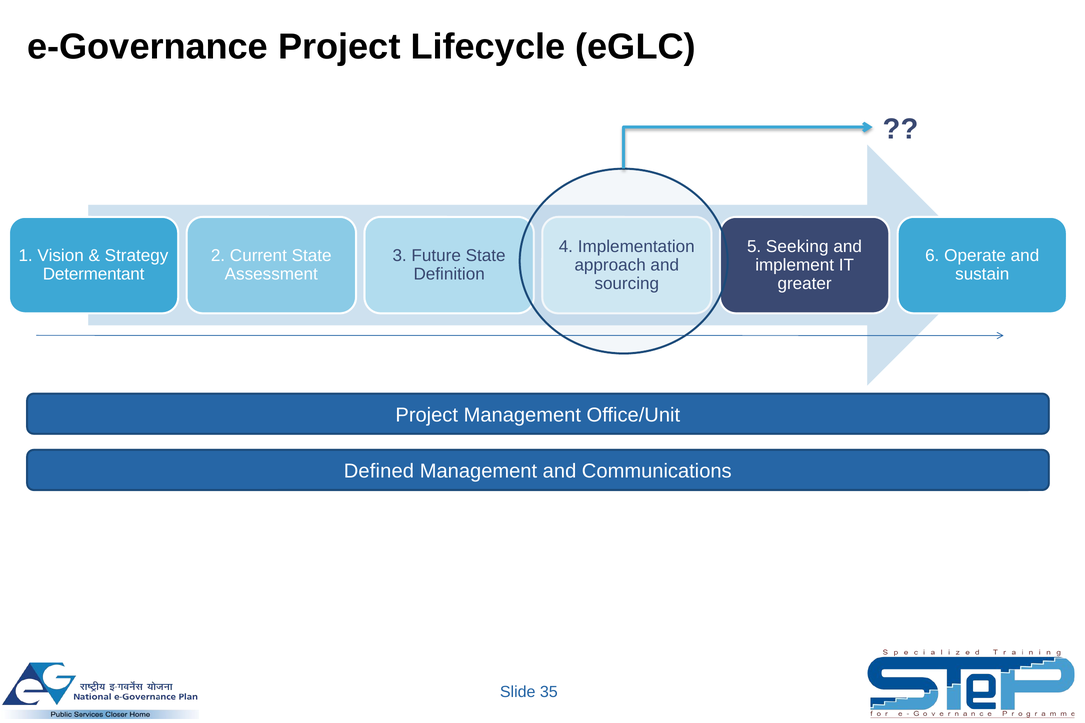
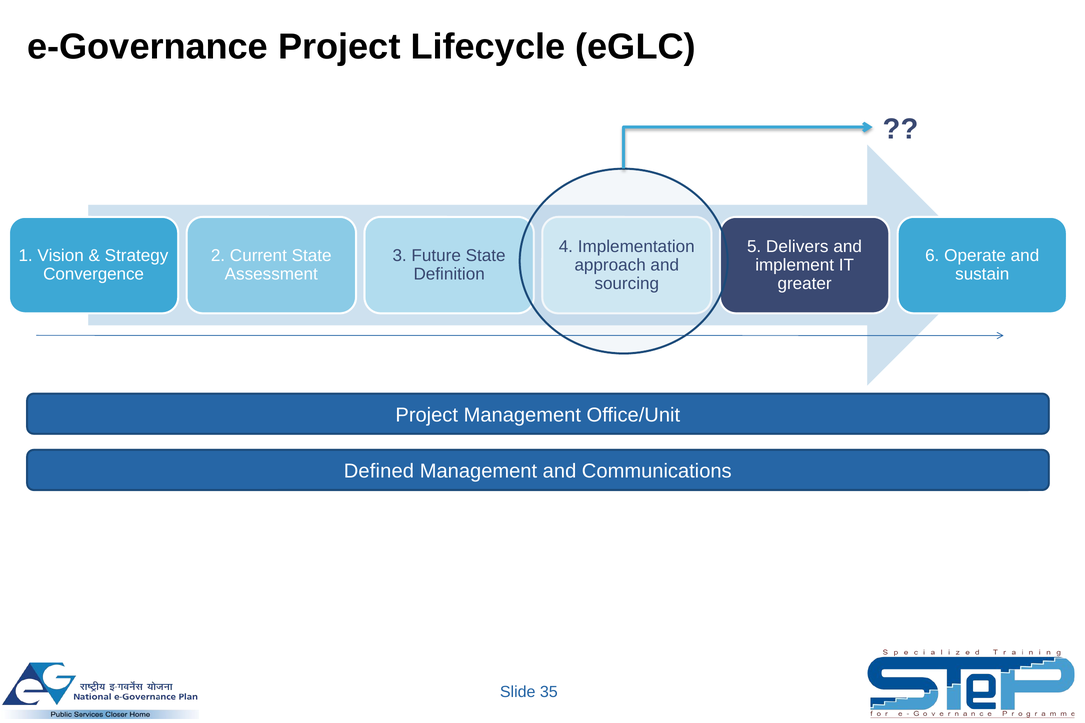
Seeking: Seeking -> Delivers
Determentant: Determentant -> Convergence
